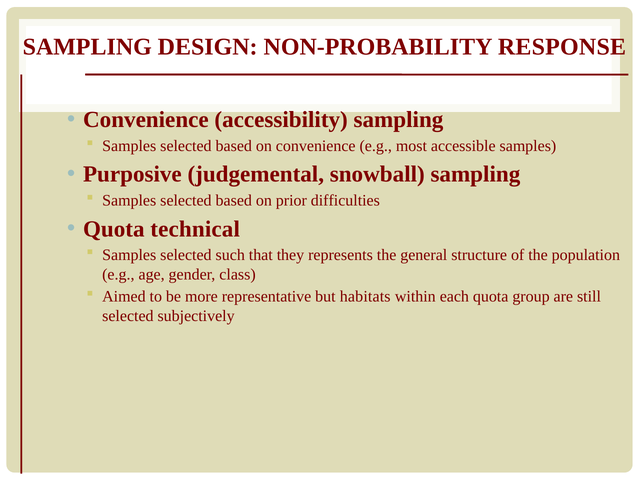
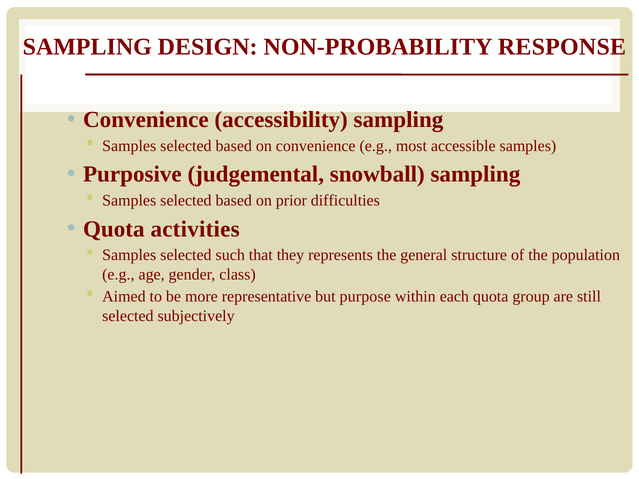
technical: technical -> activities
habitats: habitats -> purpose
